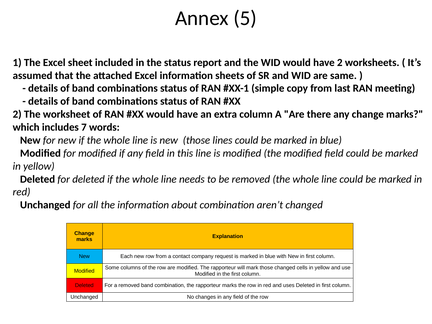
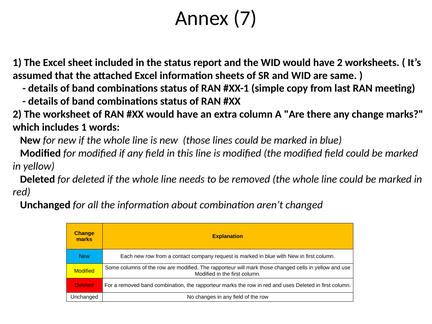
5: 5 -> 7
includes 7: 7 -> 1
